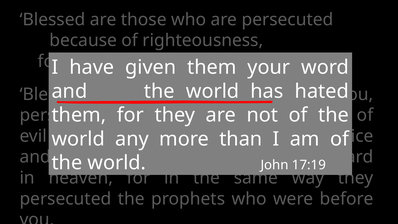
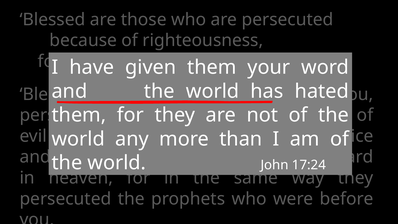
17:19: 17:19 -> 17:24
